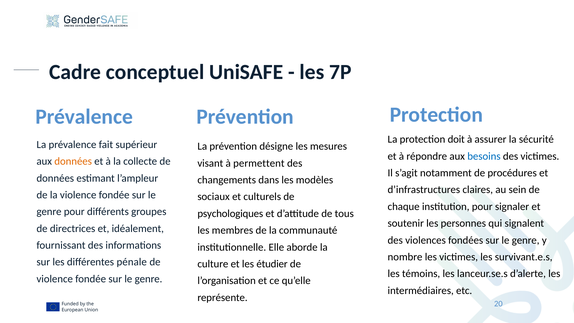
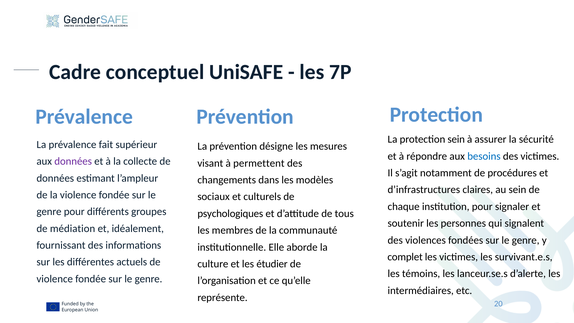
protection doit: doit -> sein
données at (73, 161) colour: orange -> purple
directrices: directrices -> médiation
nombre: nombre -> complet
pénale: pénale -> actuels
